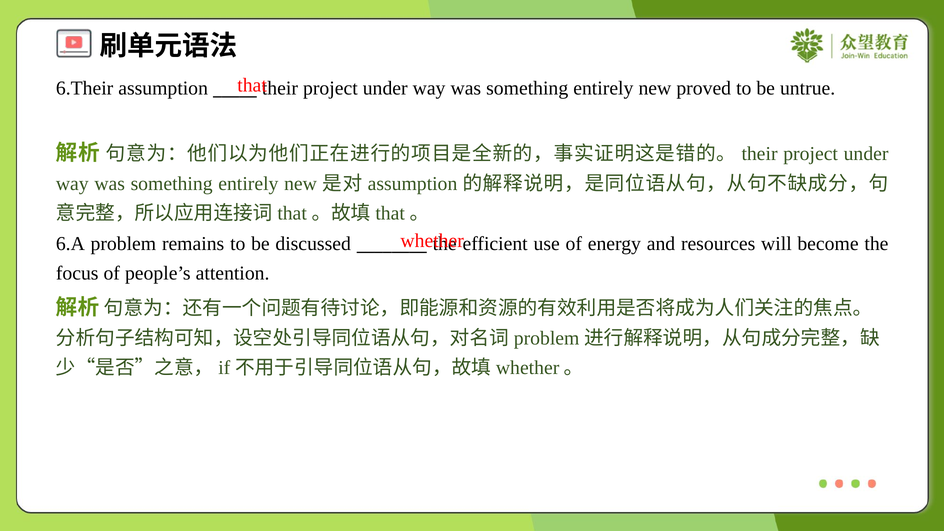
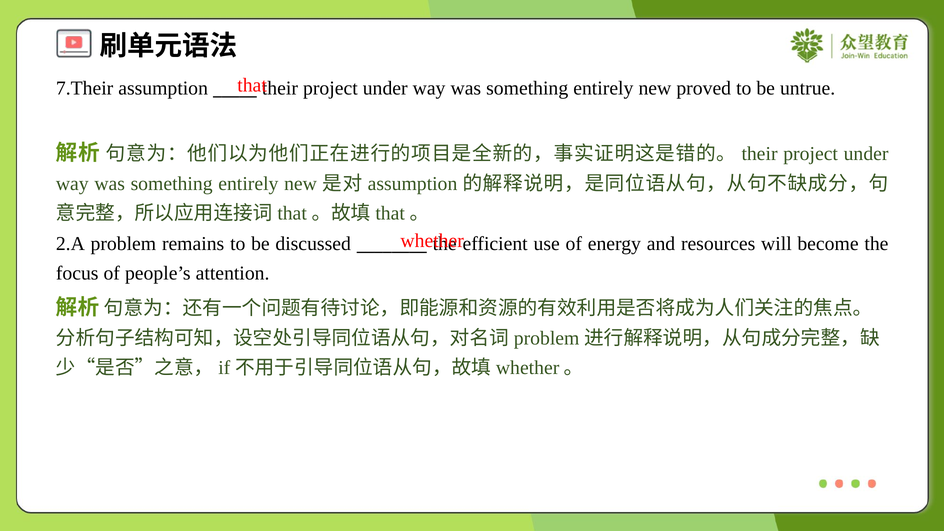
6.Their: 6.Their -> 7.Their
6.A: 6.A -> 2.A
